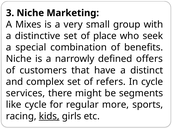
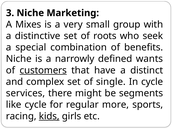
place: place -> roots
offers: offers -> wants
customers underline: none -> present
refers: refers -> single
